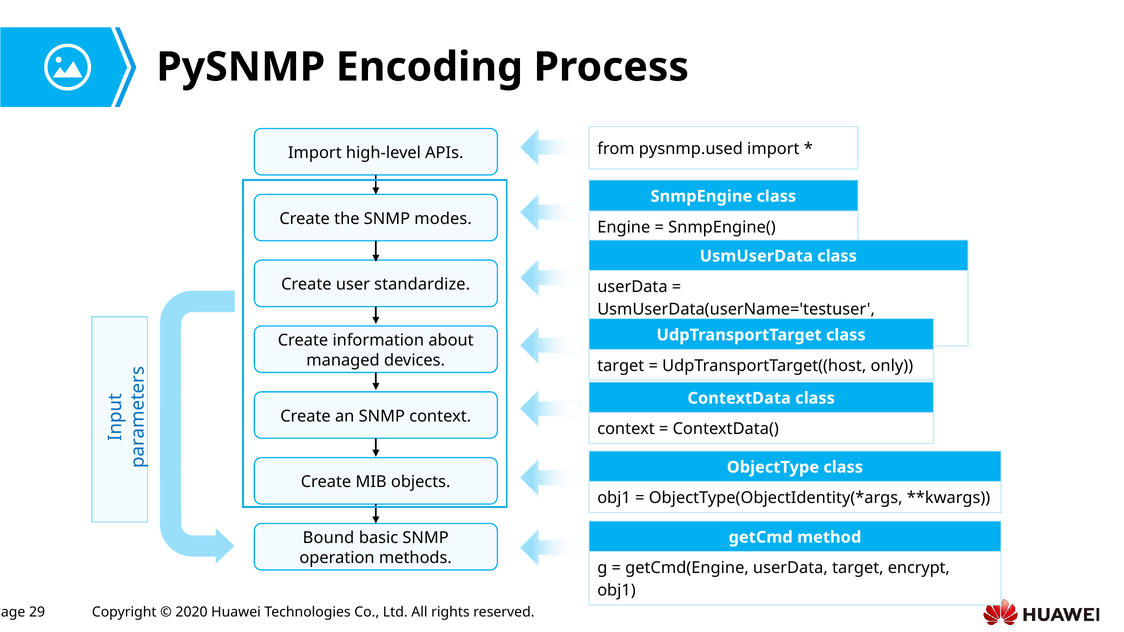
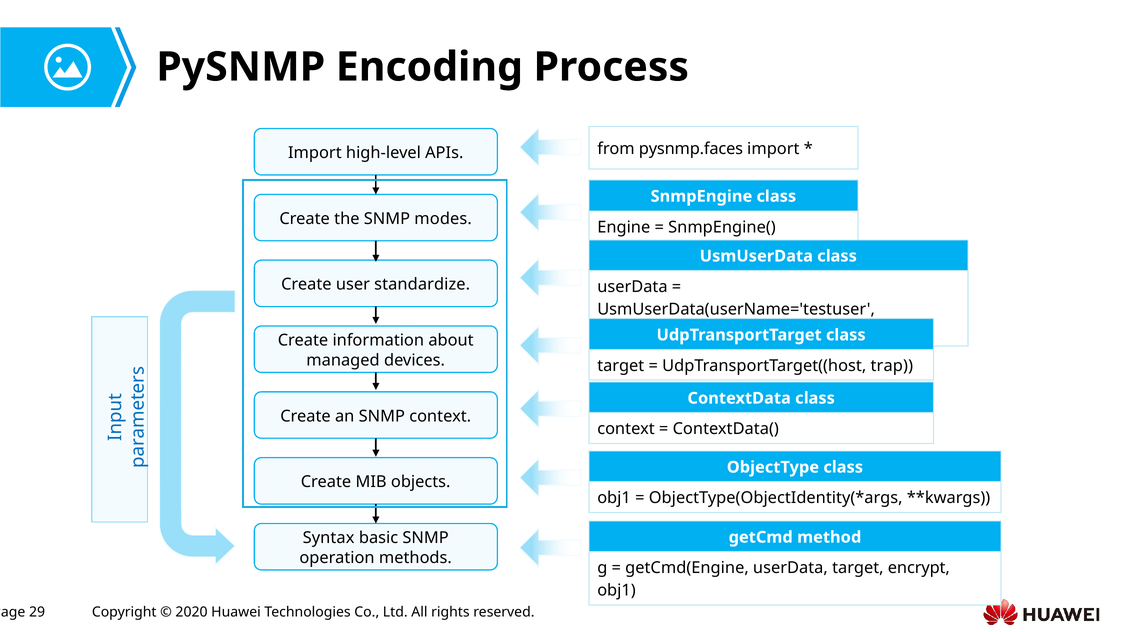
pysnmp.used: pysnmp.used -> pysnmp.faces
only: only -> trap
Bound: Bound -> Syntax
